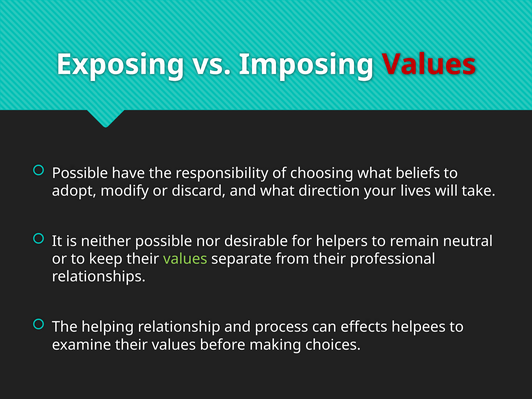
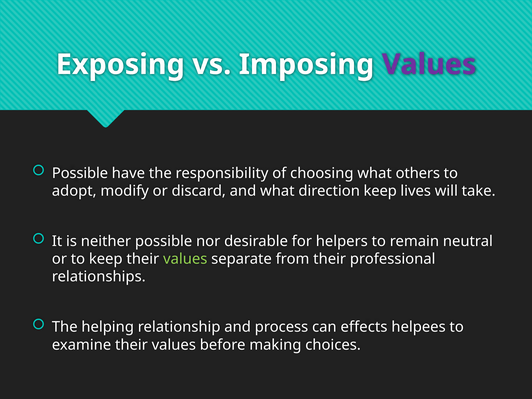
Values at (429, 65) colour: red -> purple
beliefs: beliefs -> others
direction your: your -> keep
